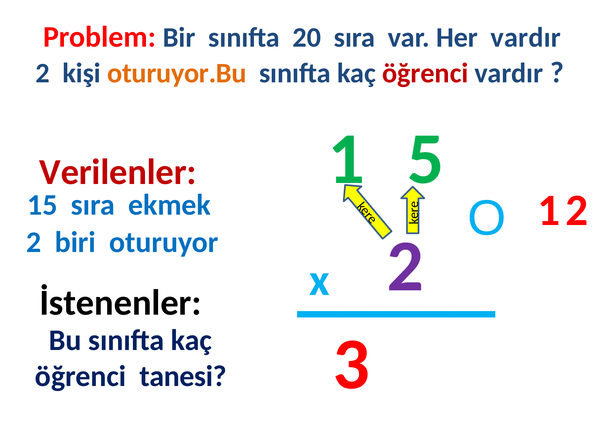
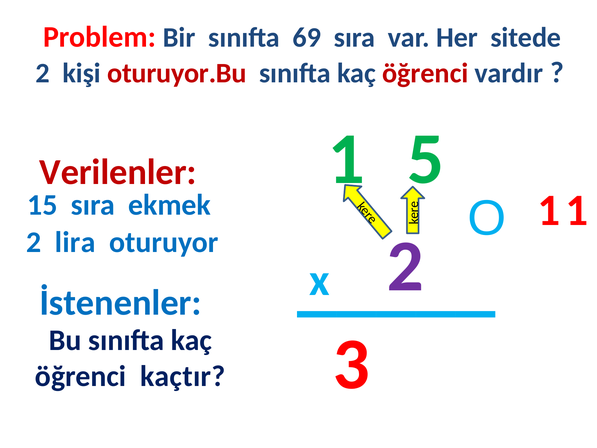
20: 20 -> 69
Her vardır: vardır -> sitede
oturuyor.Bu colour: orange -> red
2 at (577, 210): 2 -> 1
biri: biri -> lira
İstenenler colour: black -> blue
tanesi: tanesi -> kaçtır
